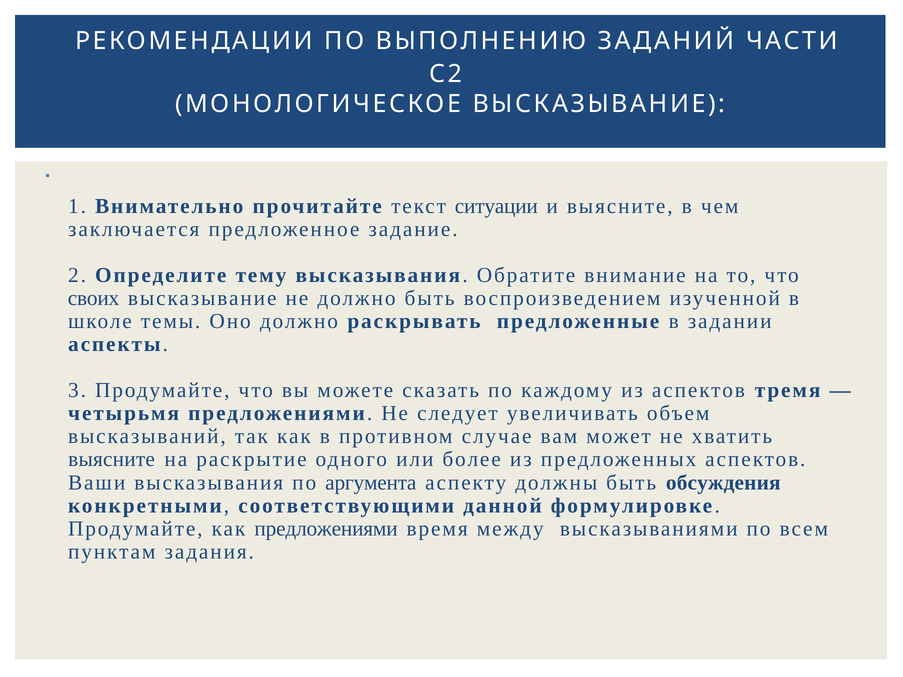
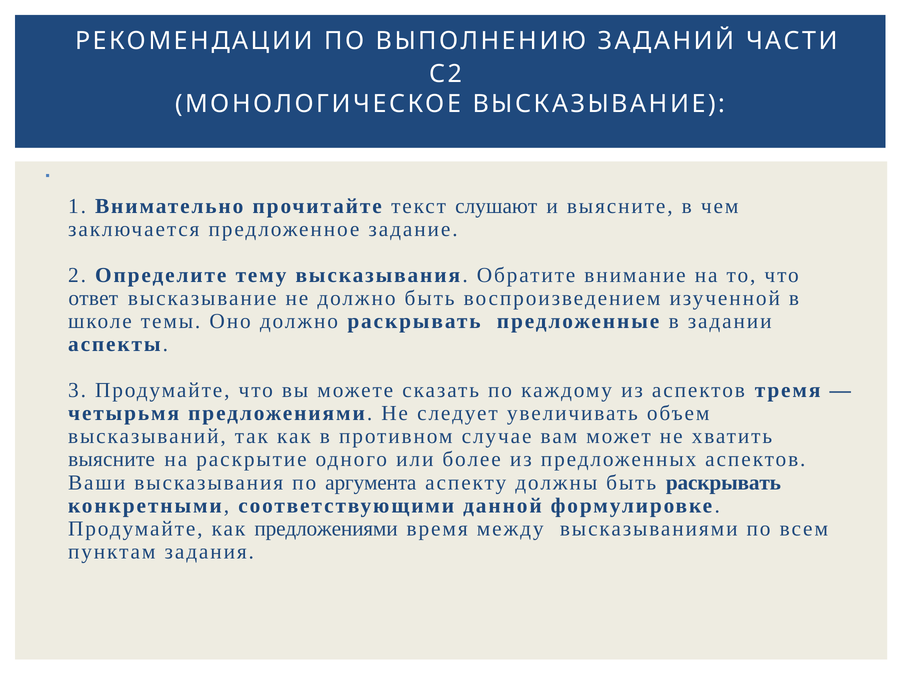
ситуации: ситуации -> слушают
своих: своих -> ответ
быть обсуждения: обсуждения -> раскрывать
